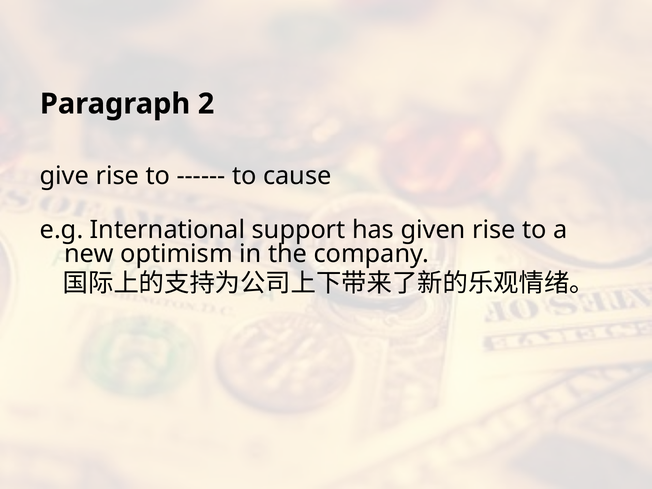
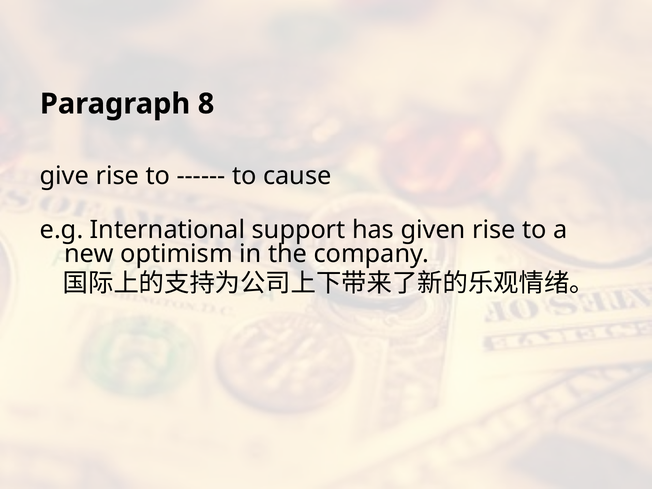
2: 2 -> 8
